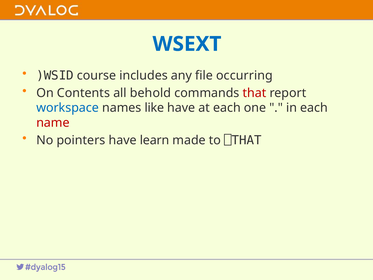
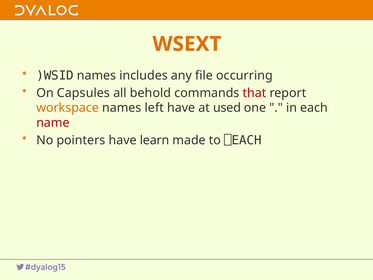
WSEXT colour: blue -> orange
)WSID course: course -> names
Contents: Contents -> Capsules
workspace colour: blue -> orange
like: like -> left
at each: each -> used
⎕THAT: ⎕THAT -> ⎕EACH
